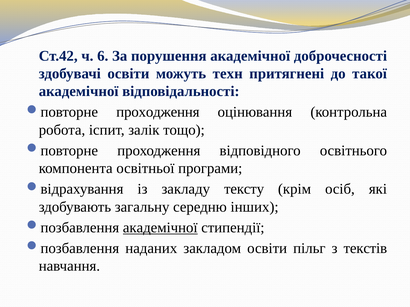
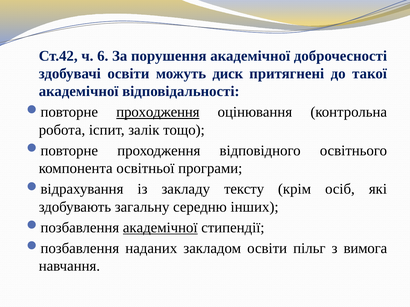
техн: техн -> диск
проходження at (158, 112) underline: none -> present
текстів: текстів -> вимога
